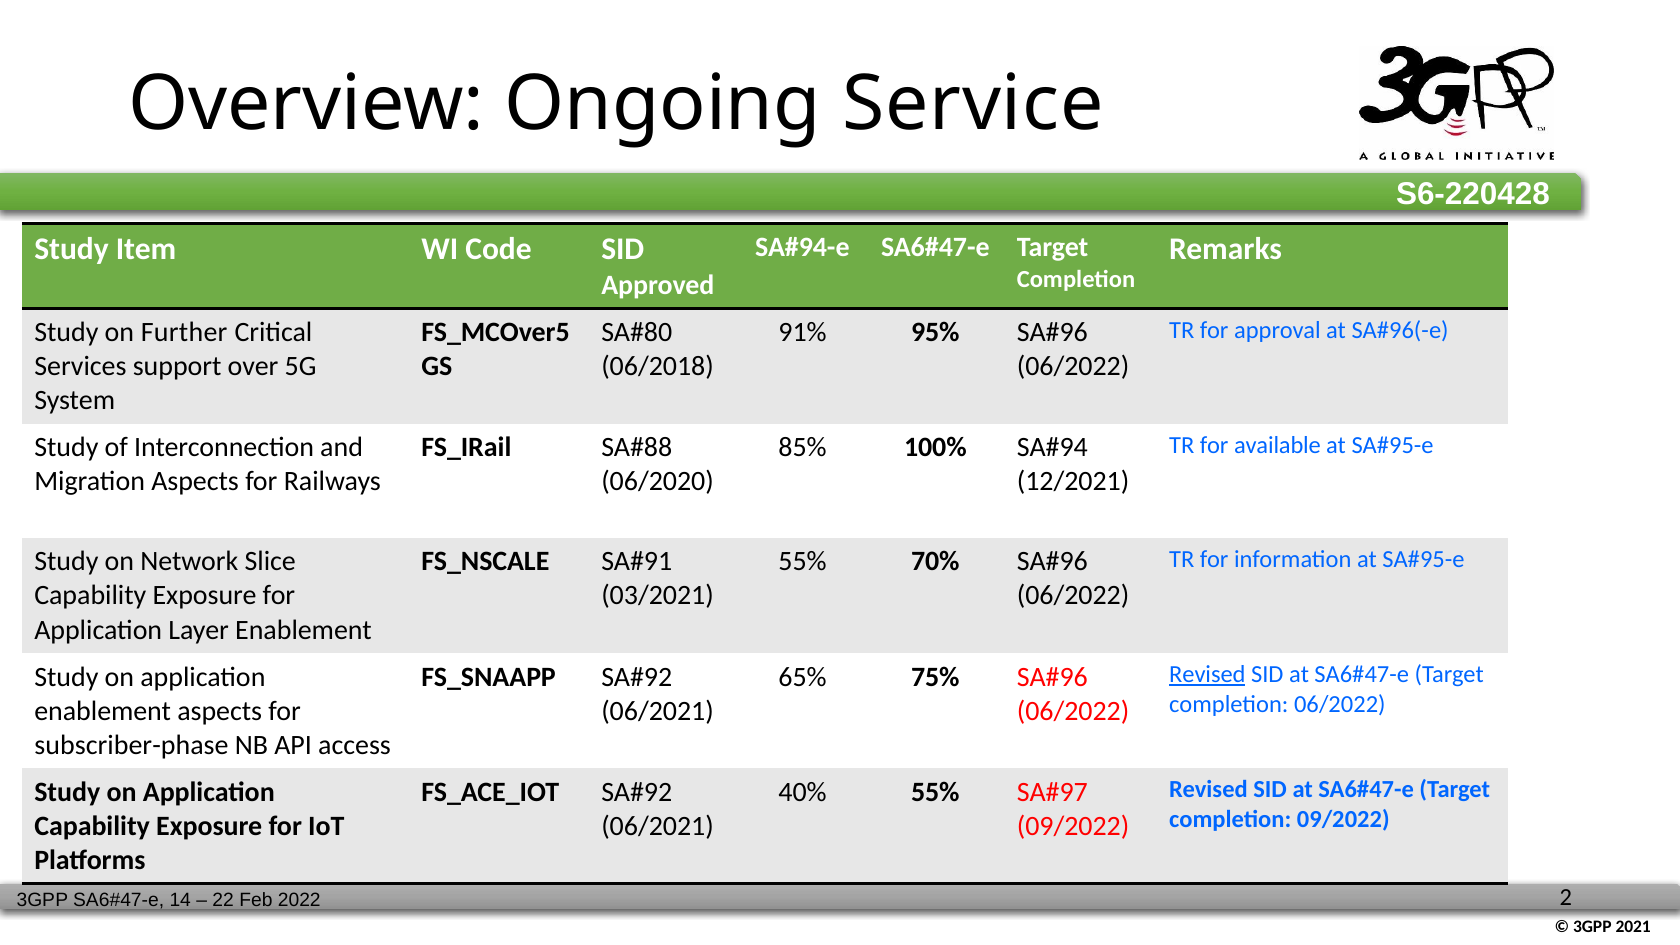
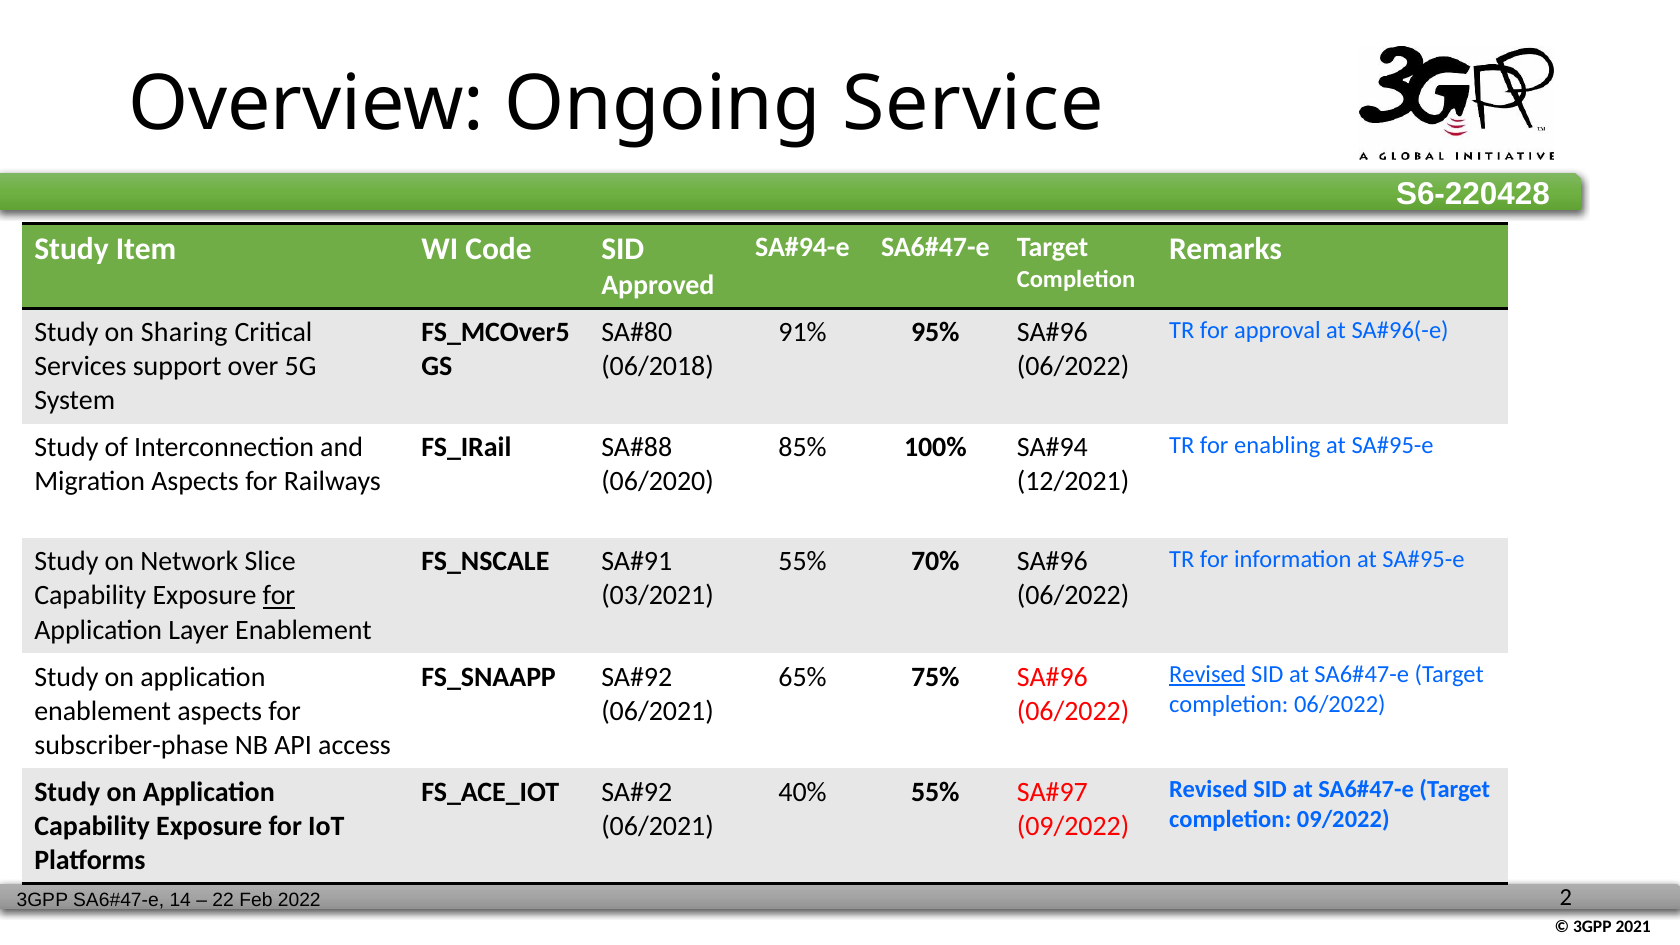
Further: Further -> Sharing
available: available -> enabling
for at (279, 596) underline: none -> present
